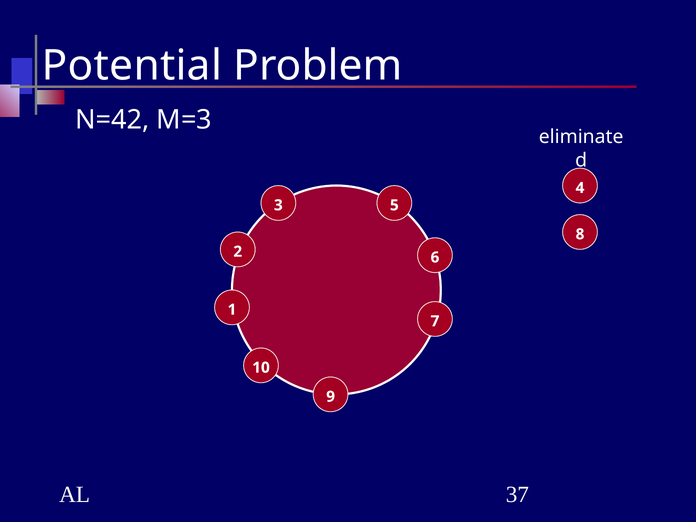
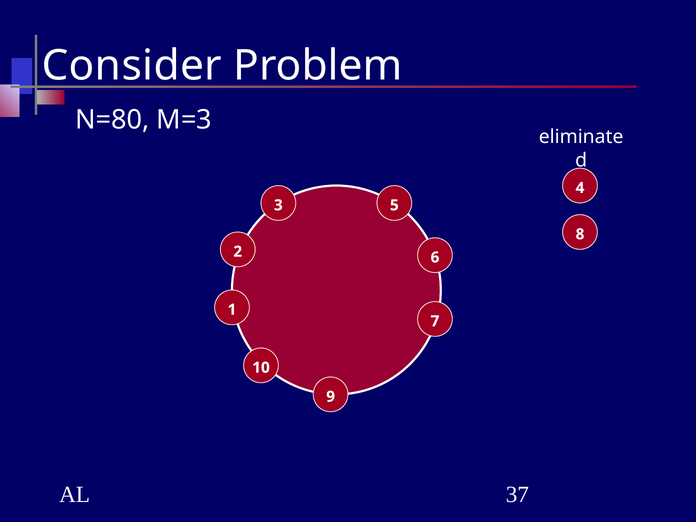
Potential: Potential -> Consider
N=42: N=42 -> N=80
